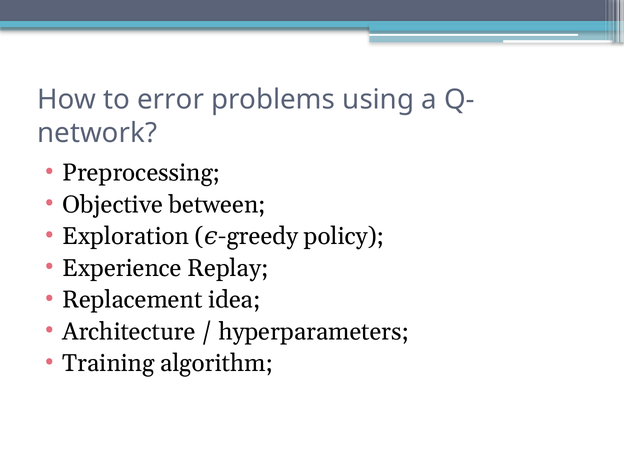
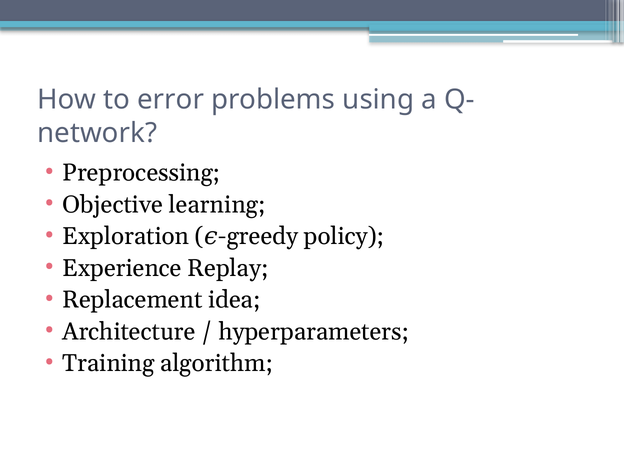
between: between -> learning
